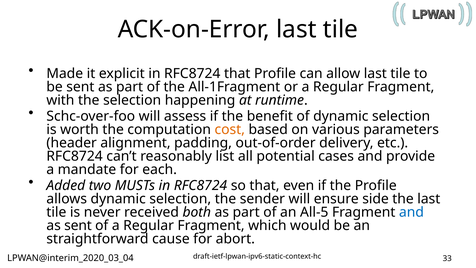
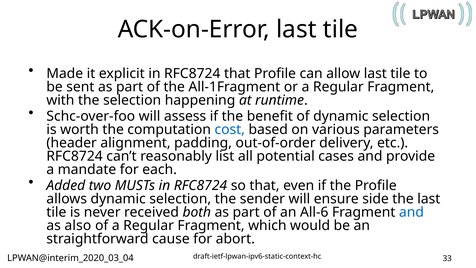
cost colour: orange -> blue
All-5: All-5 -> All-6
as sent: sent -> also
